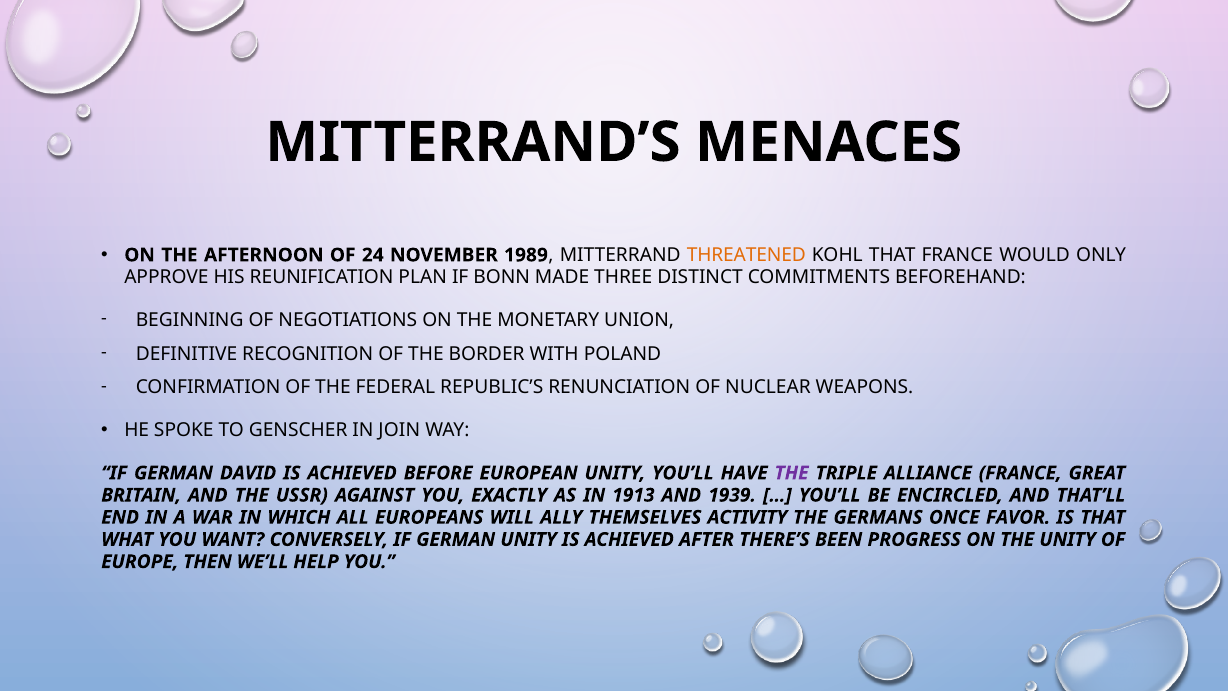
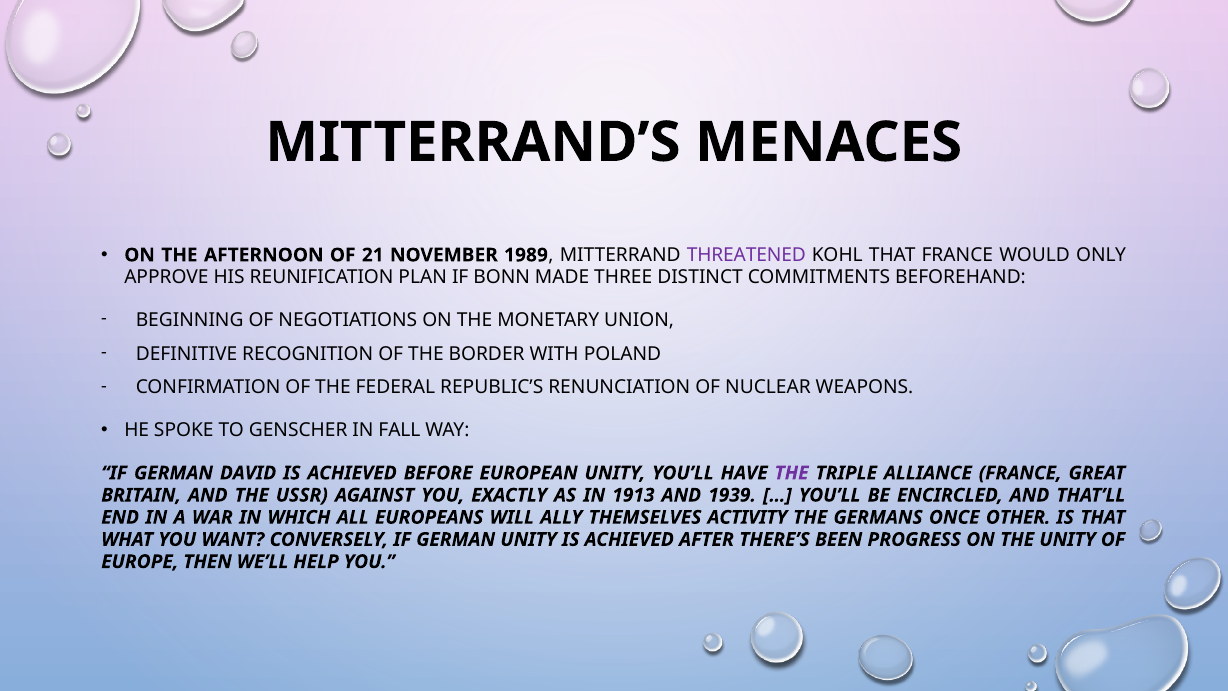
24: 24 -> 21
THREATENED colour: orange -> purple
JOIN: JOIN -> FALL
FAVOR: FAVOR -> OTHER
